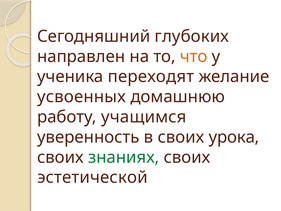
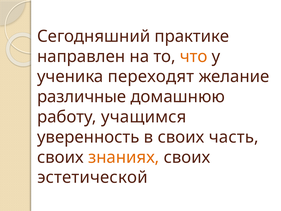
глубоких: глубоких -> практике
усвоенных: усвоенных -> различные
урока: урока -> часть
знаниях colour: green -> orange
